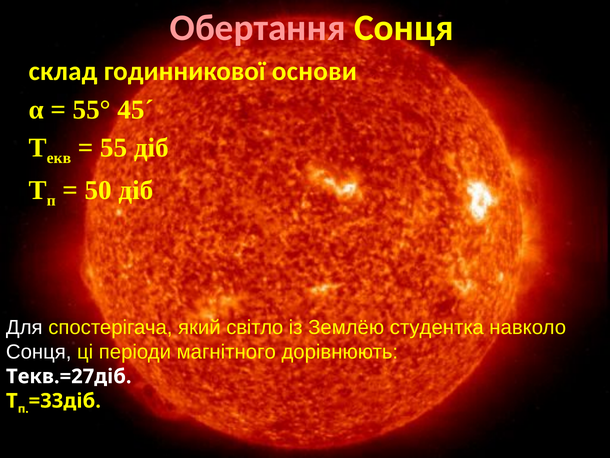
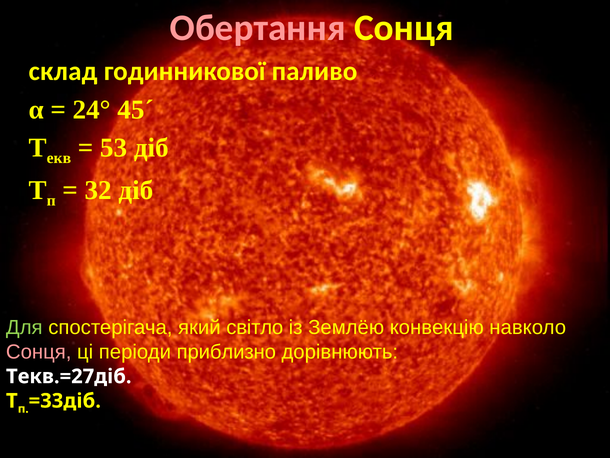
основи: основи -> паливо
55°: 55° -> 24°
55: 55 -> 53
50: 50 -> 32
Для colour: white -> light green
студентка: студентка -> конвекцію
Сонця at (39, 352) colour: white -> pink
магнітного: магнітного -> приблизно
